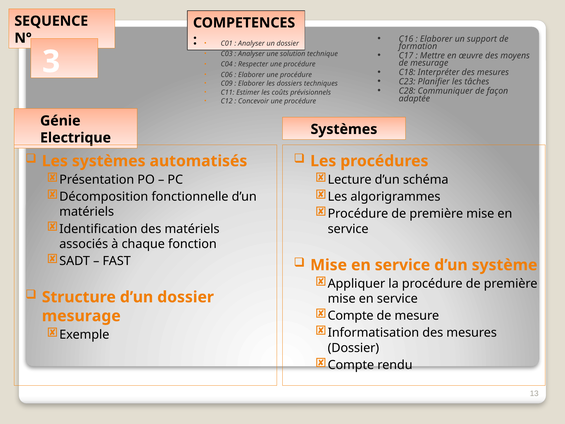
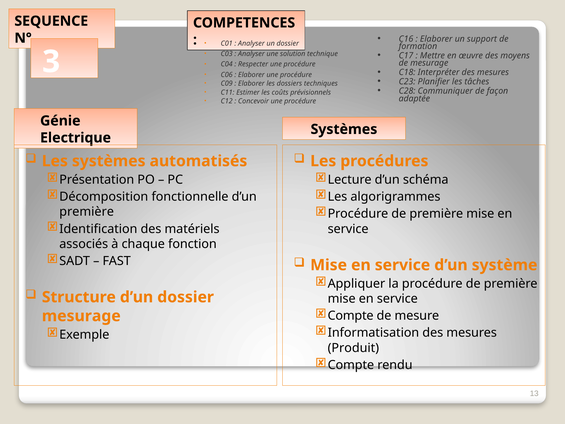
matériels at (87, 212): matériels -> première
Dossier at (353, 348): Dossier -> Produit
